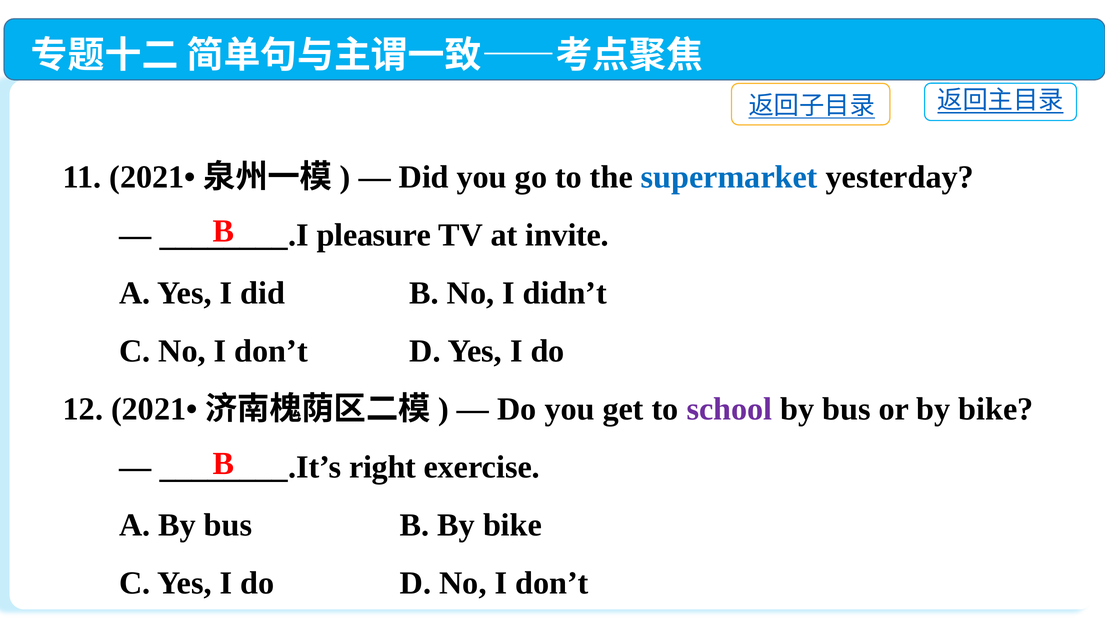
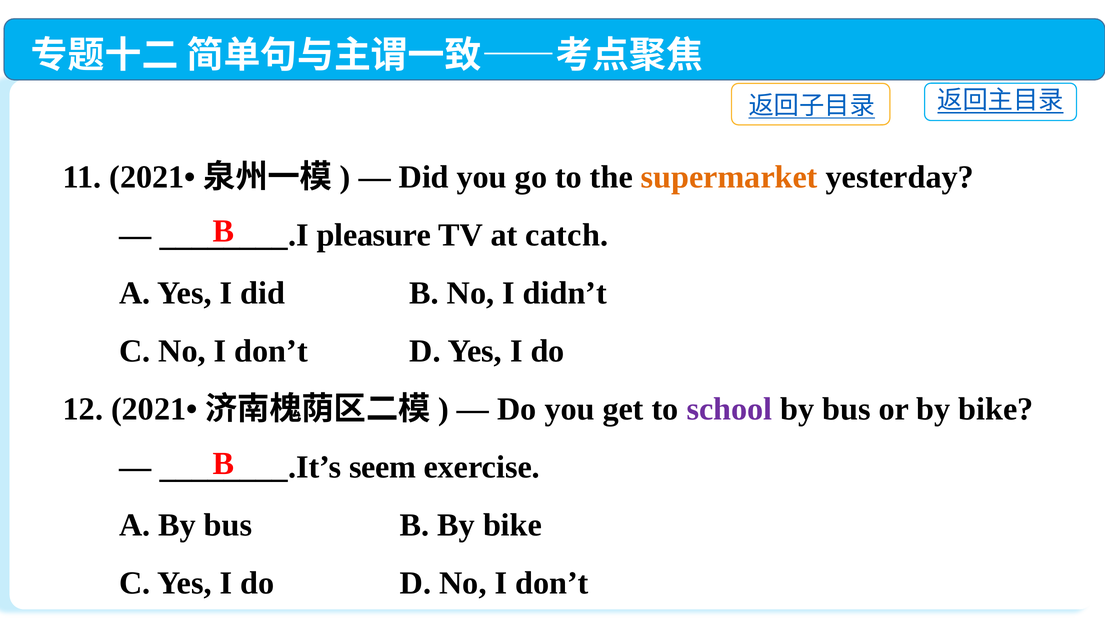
supermarket colour: blue -> orange
invite: invite -> catch
right: right -> seem
